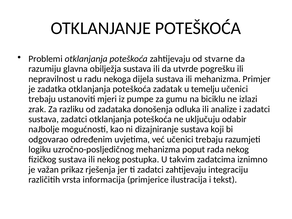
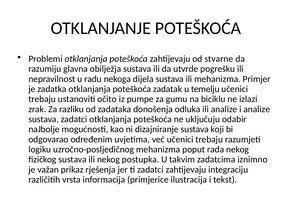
mjeri: mjeri -> očito
i zadatci: zadatci -> analize
